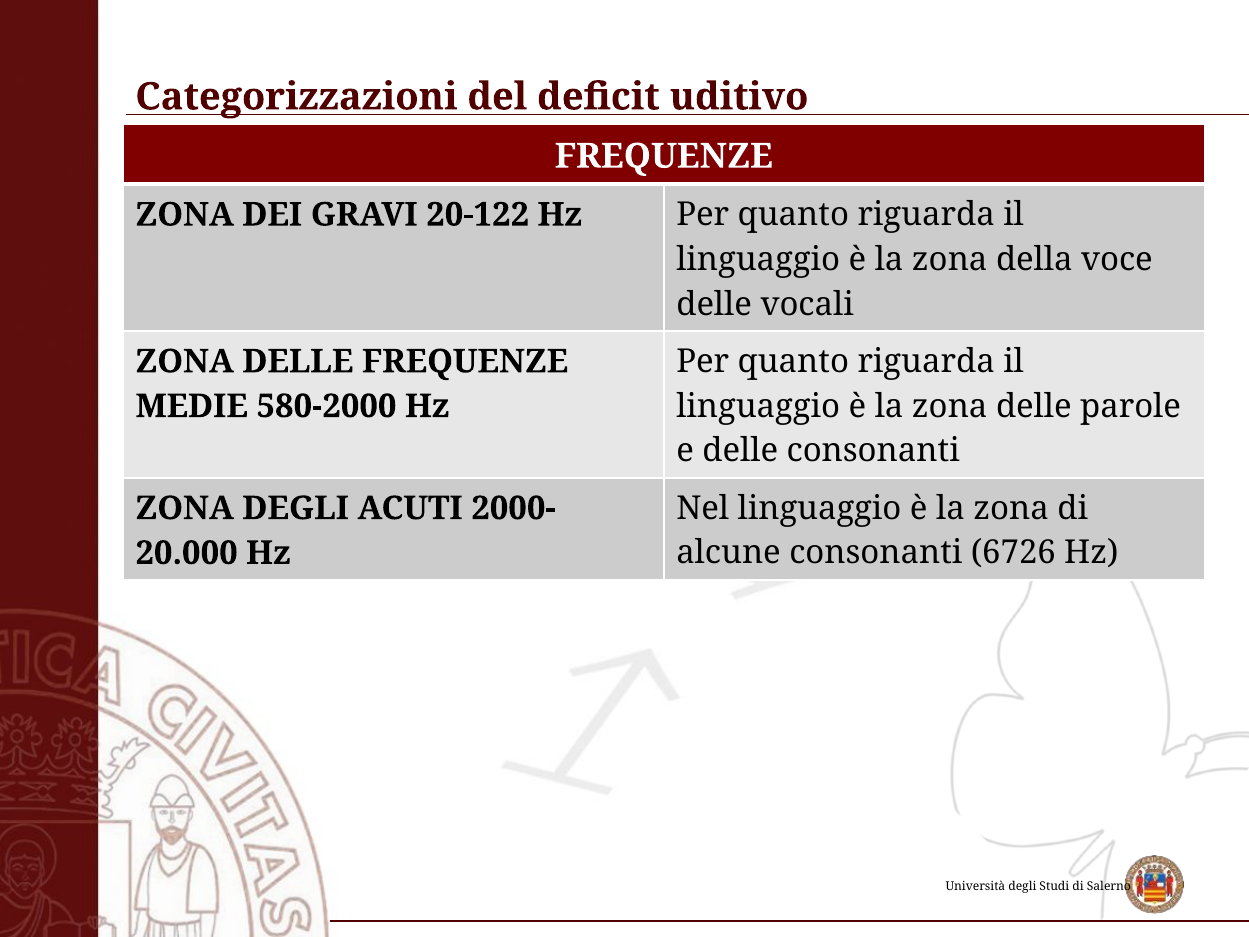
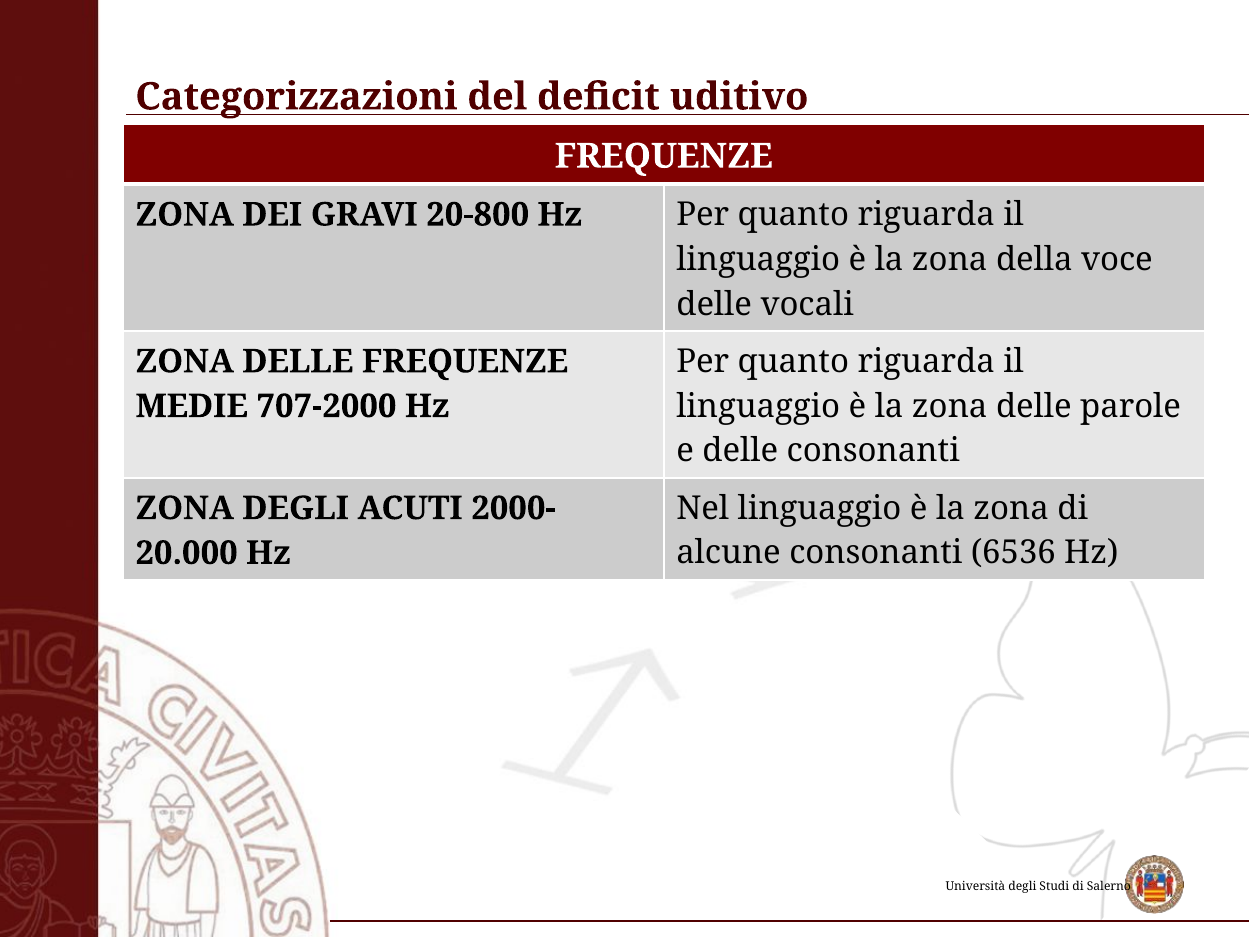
20-122: 20-122 -> 20-800
580-2000: 580-2000 -> 707-2000
6726: 6726 -> 6536
